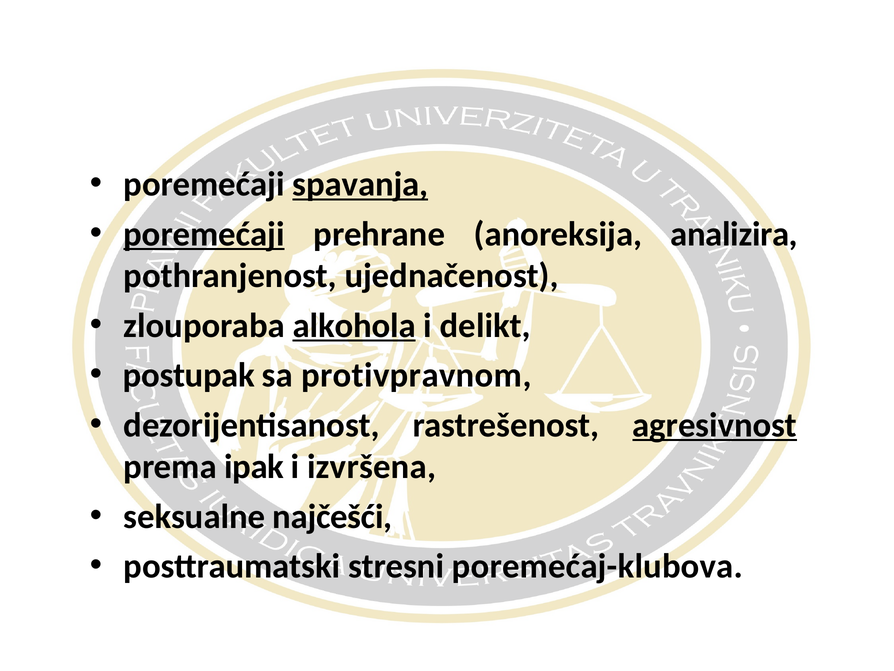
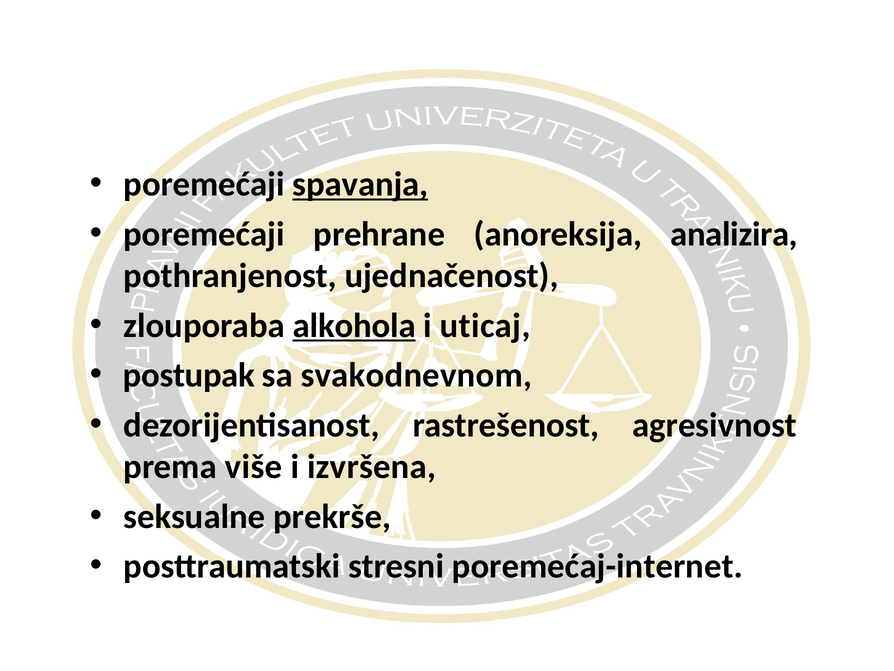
poremećaji at (204, 234) underline: present -> none
delikt: delikt -> uticaj
protivpravnom: protivpravnom -> svakodnevnom
agresivnost underline: present -> none
ipak: ipak -> više
najčešći: najčešći -> prekrše
poremećaj-klubova: poremećaj-klubova -> poremećaj-internet
